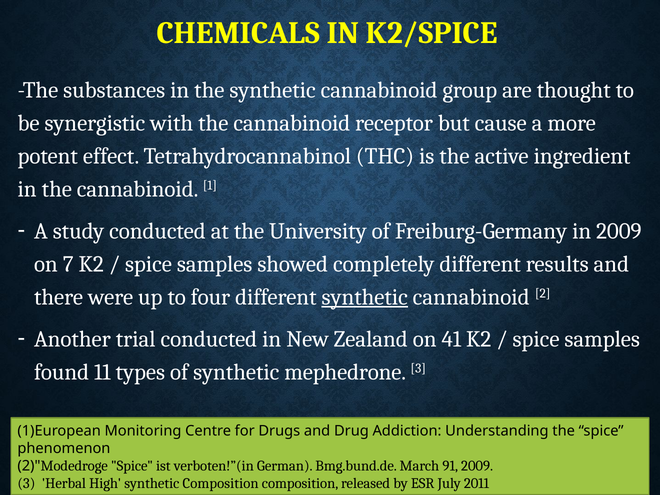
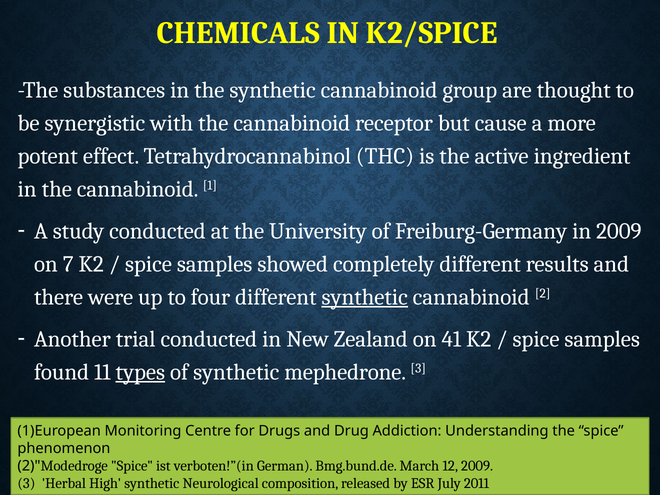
types underline: none -> present
91: 91 -> 12
synthetic Composition: Composition -> Neurological
